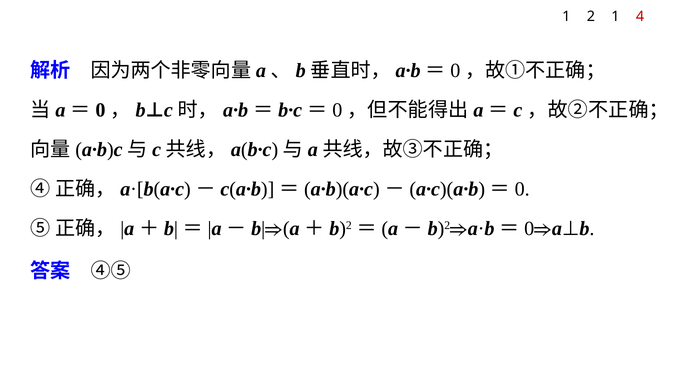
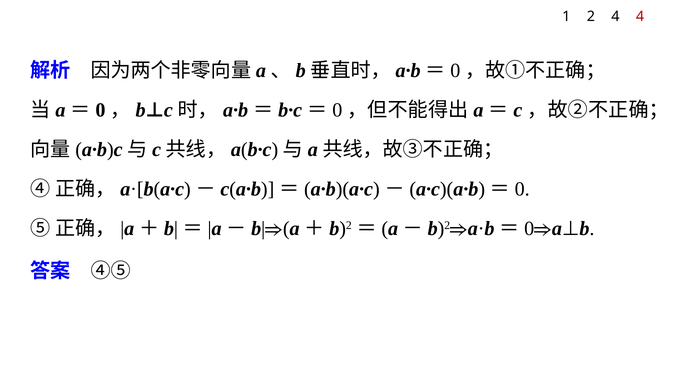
2 1: 1 -> 4
